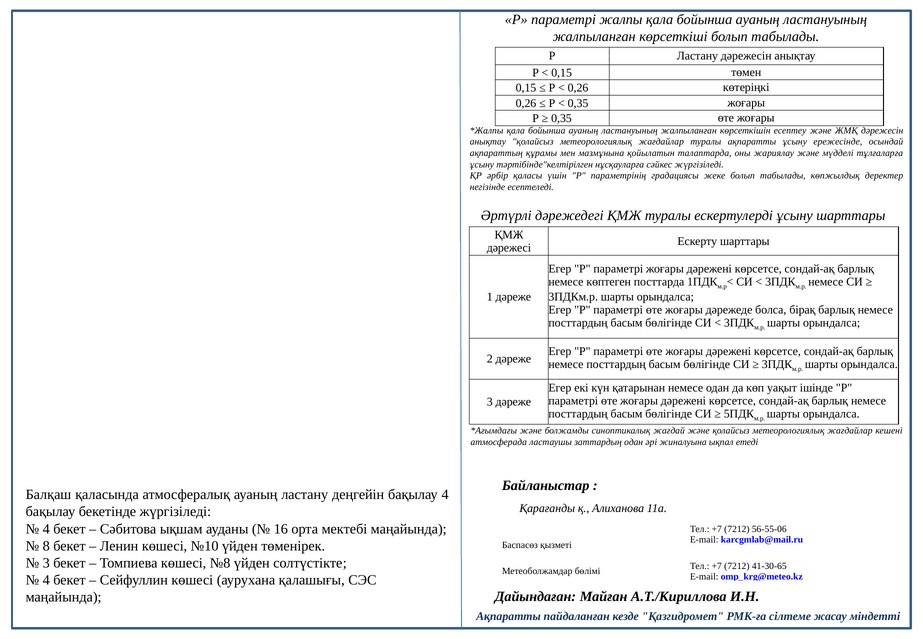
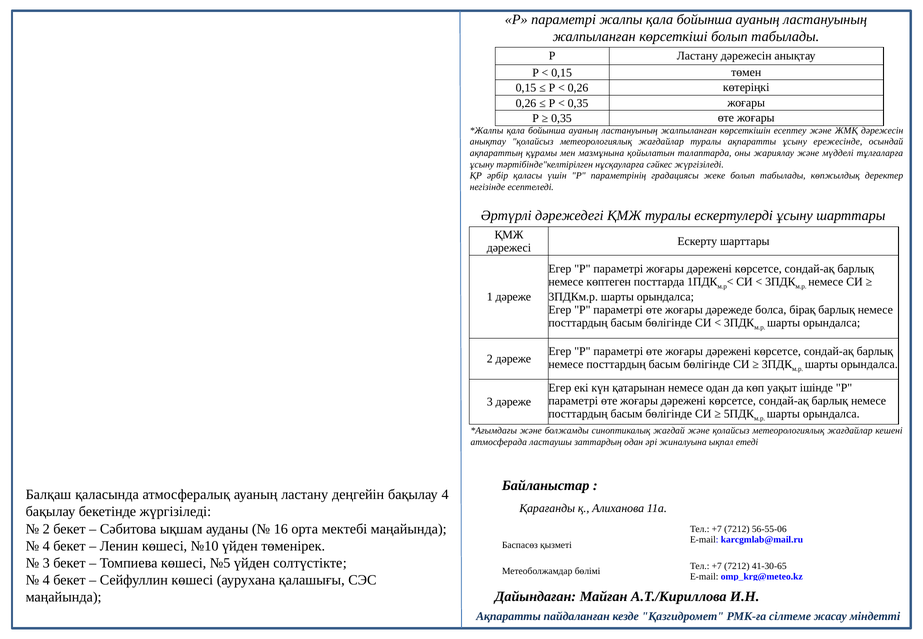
4 at (46, 529): 4 -> 2
8 at (46, 546): 8 -> 4
№8: №8 -> №5
